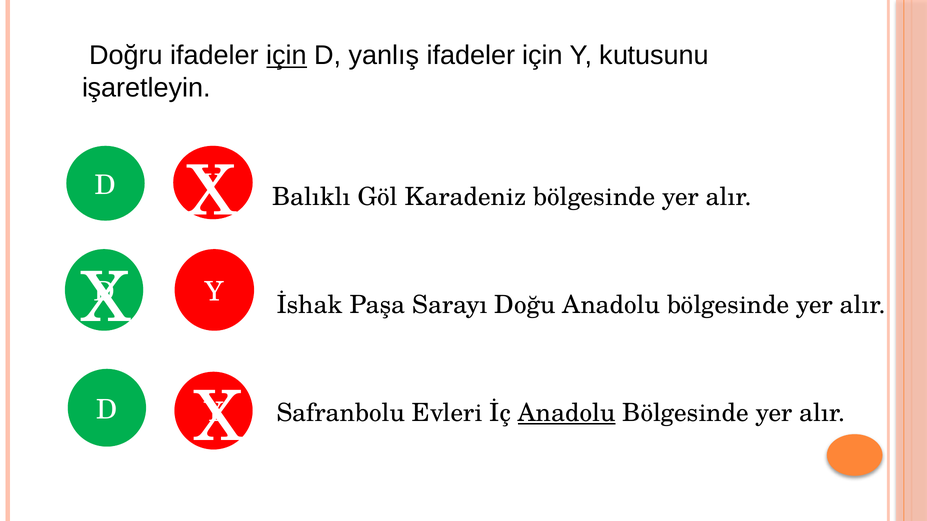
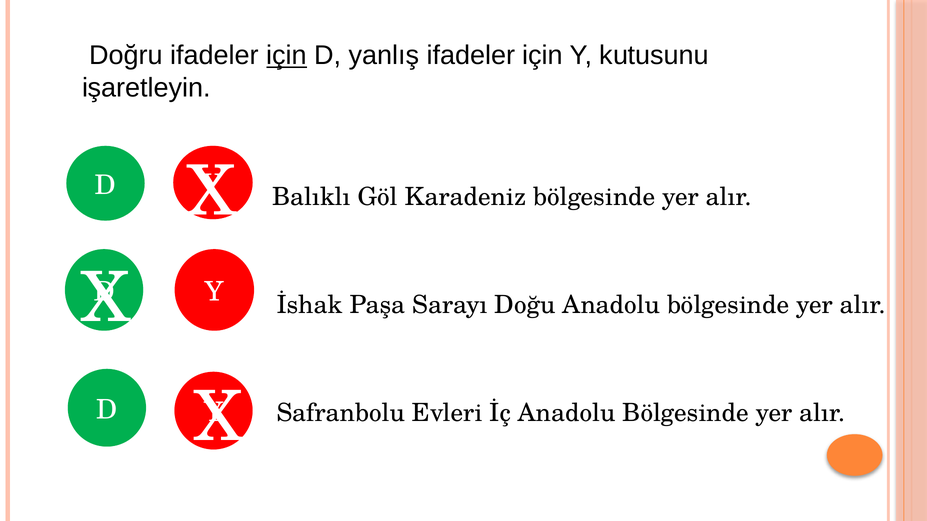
Anadolu at (567, 413) underline: present -> none
